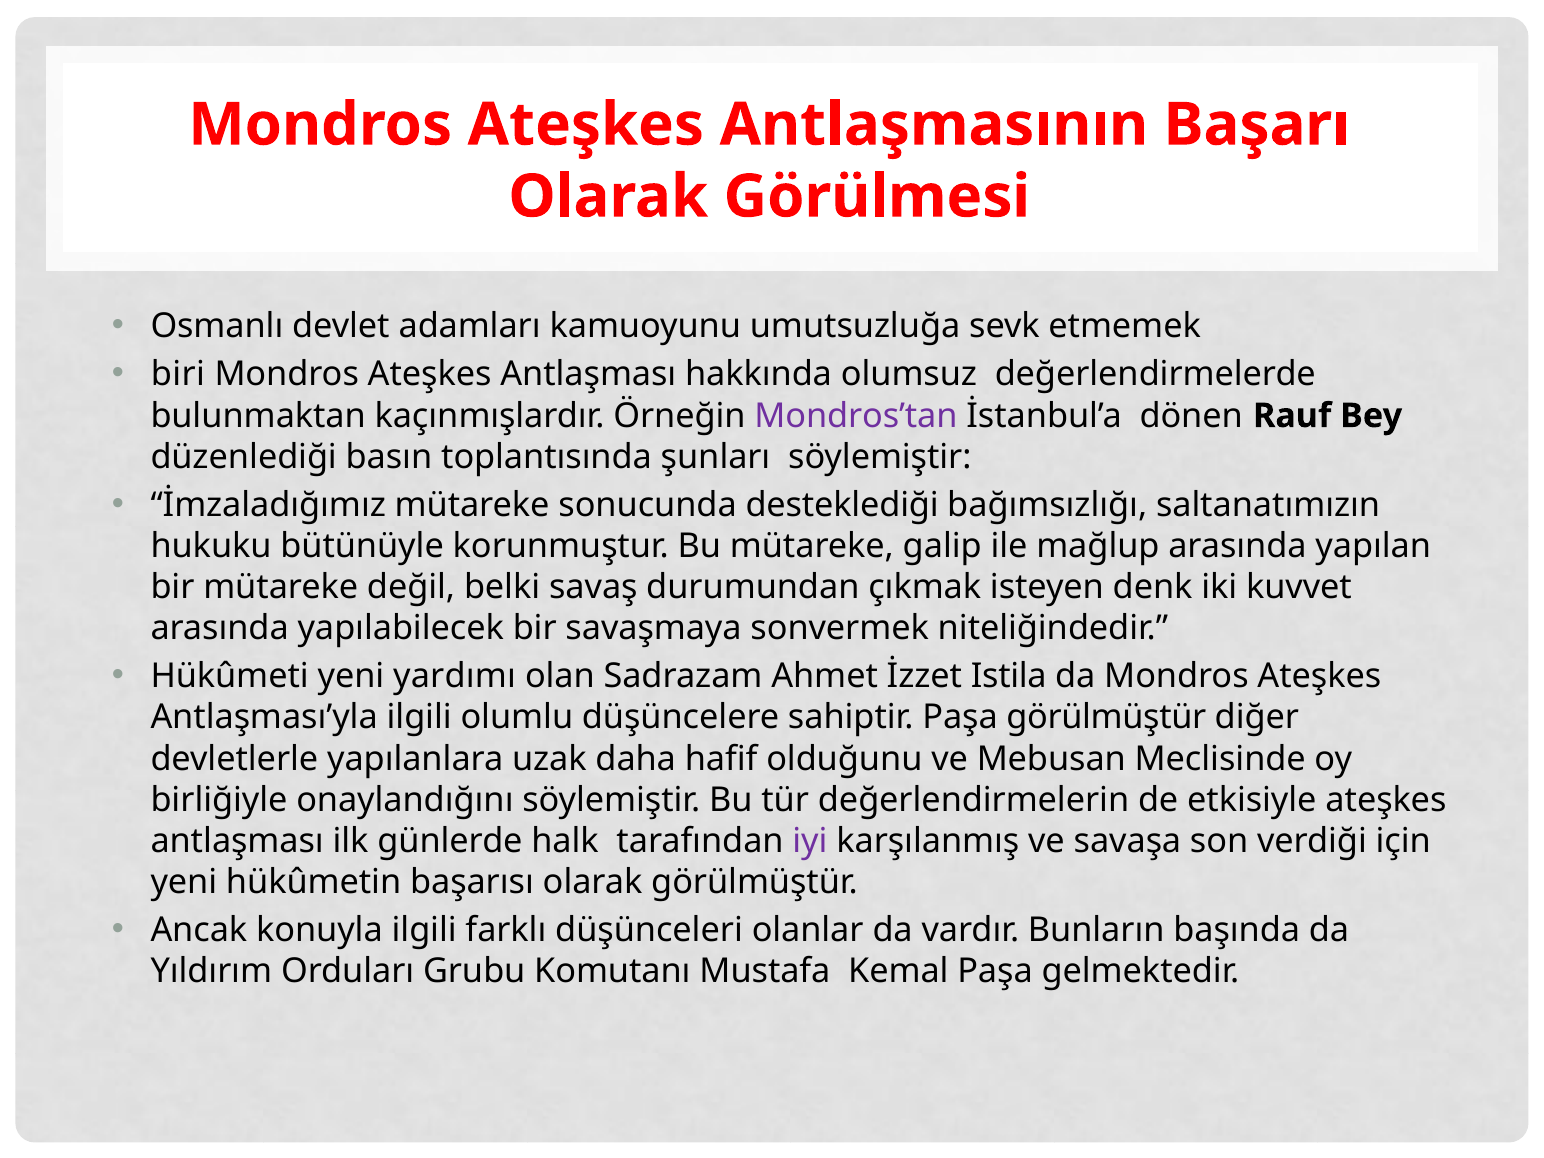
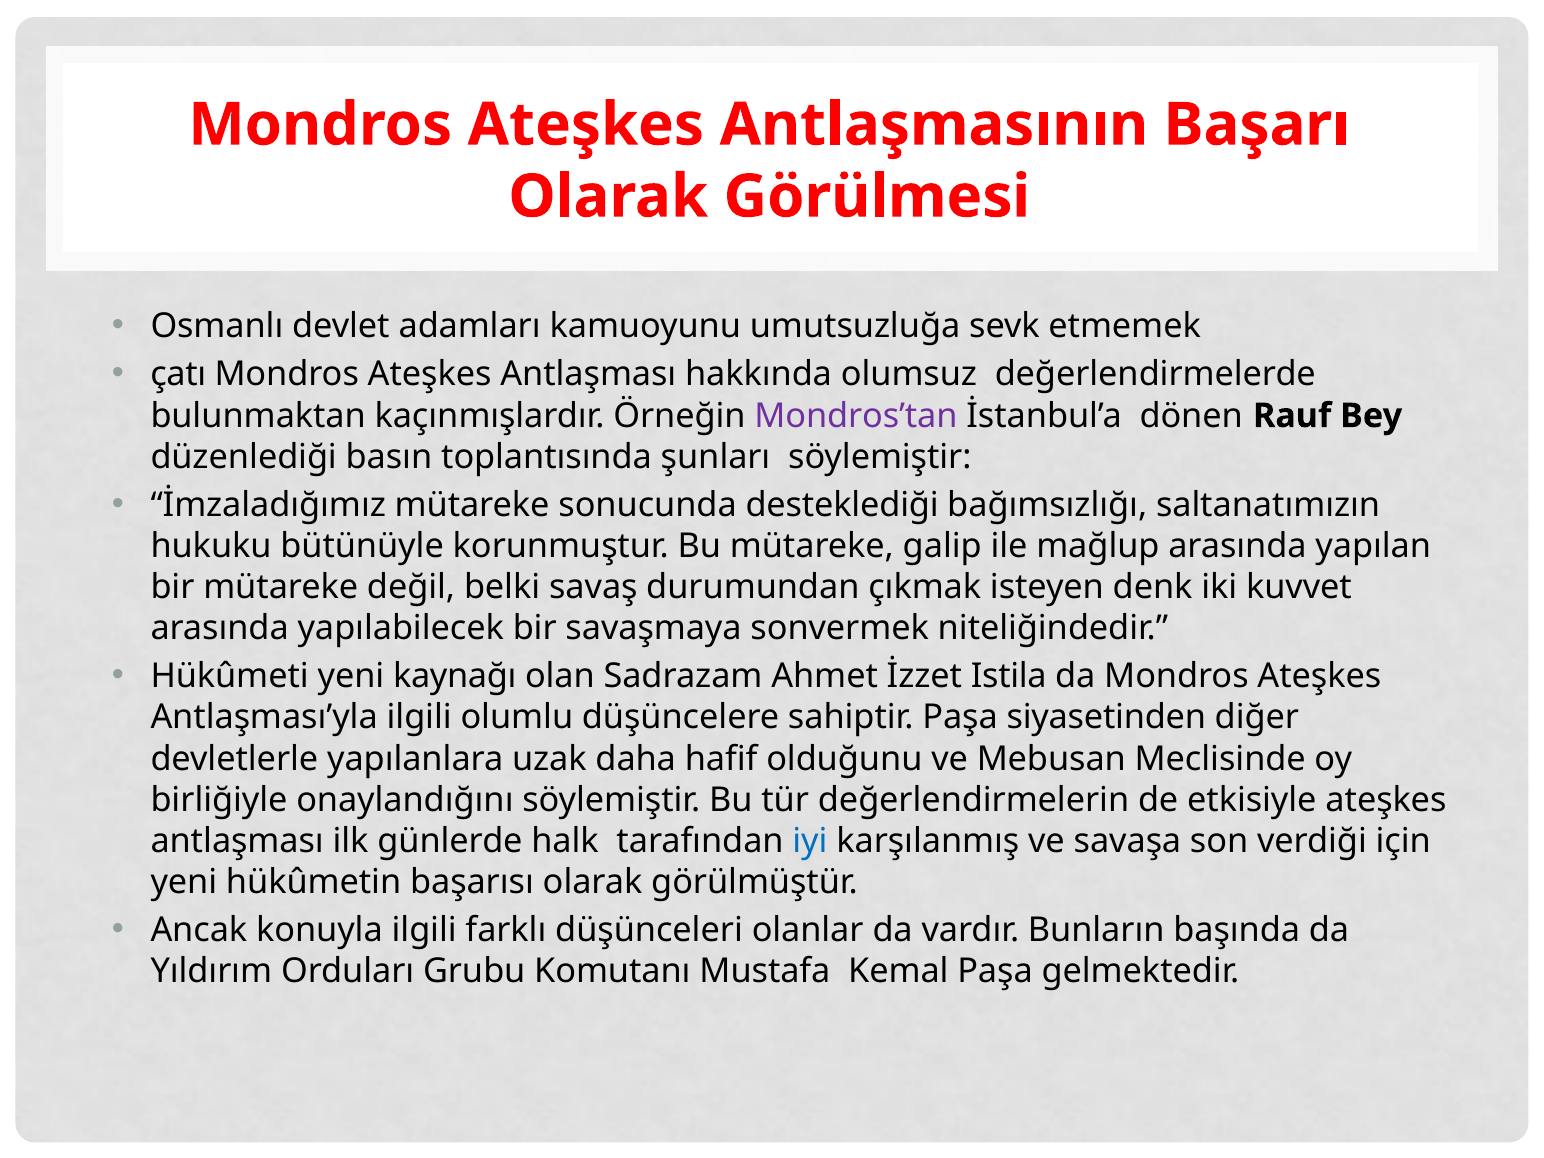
biri: biri -> çatı
yardımı: yardımı -> kaynağı
Paşa görülmüştür: görülmüştür -> siyasetinden
iyi colour: purple -> blue
